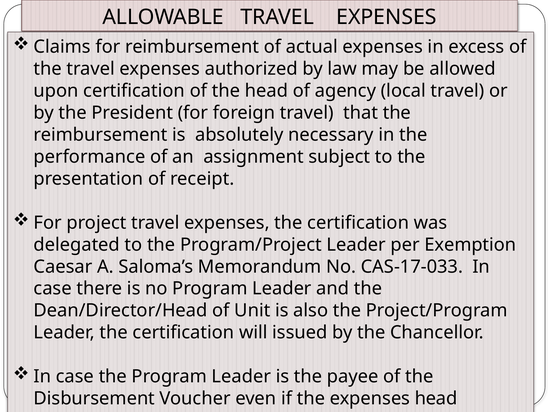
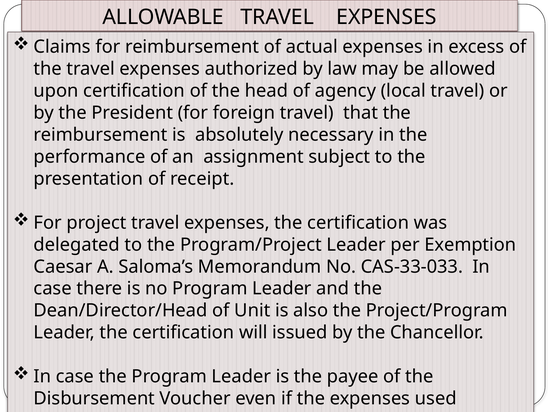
CAS-17-033: CAS-17-033 -> CAS-33-033
expenses head: head -> used
